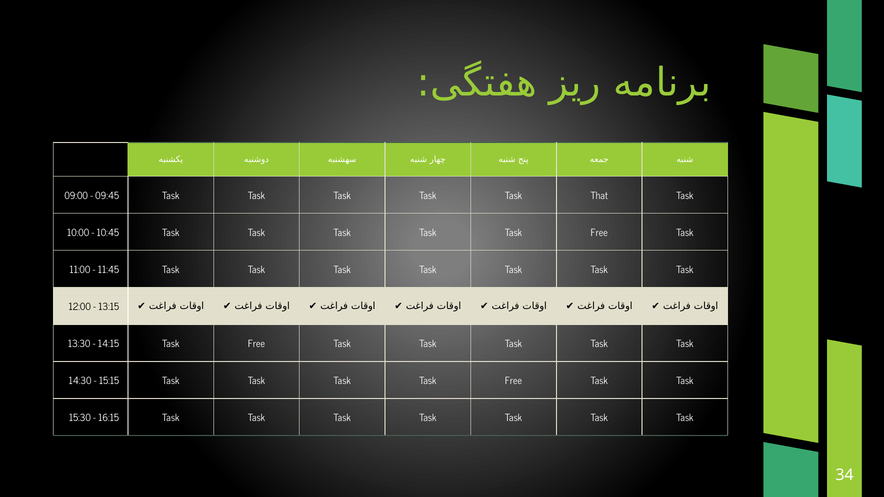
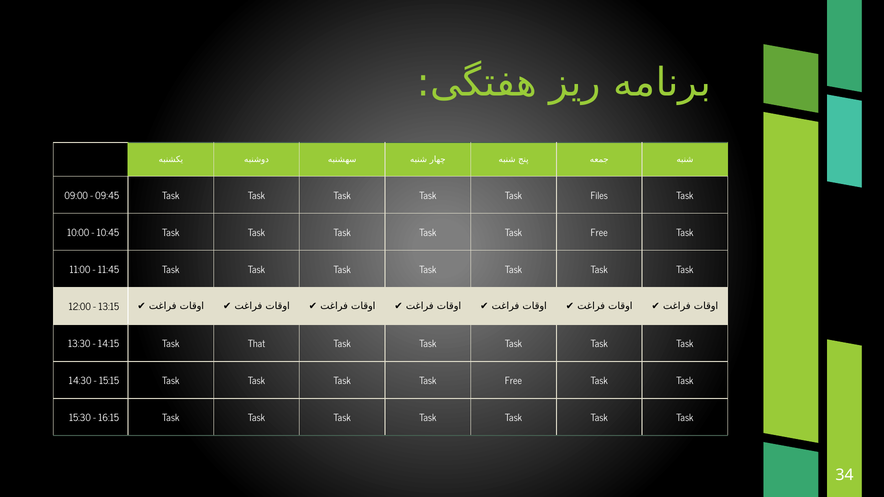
That: That -> Files
14:15 Task Free: Free -> That
